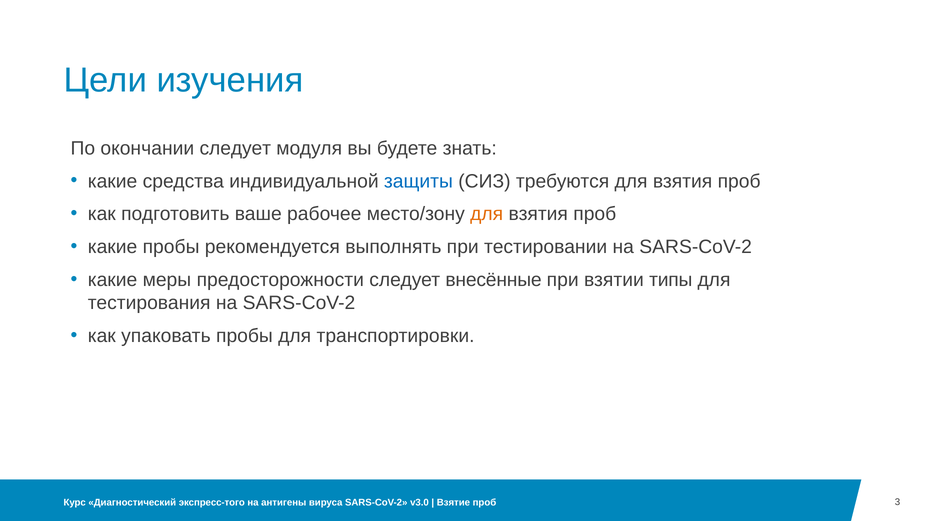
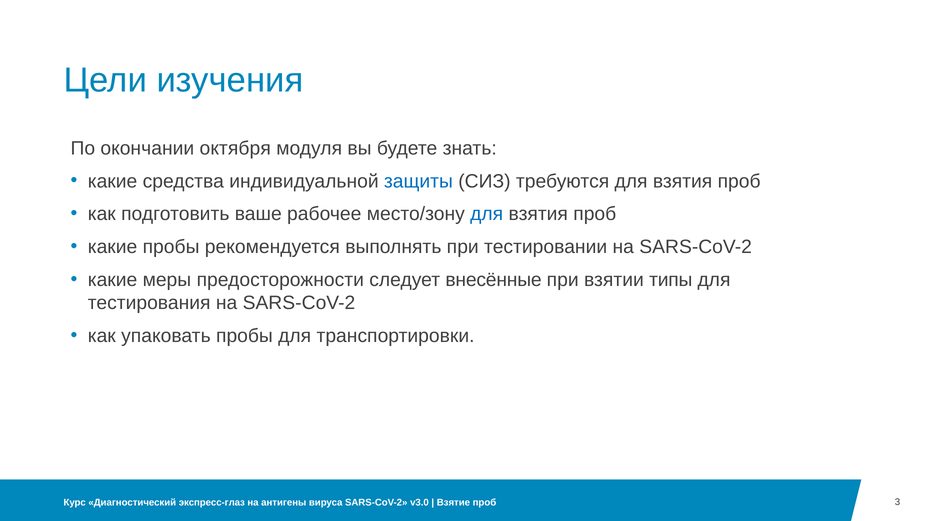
окончании следует: следует -> октября
для at (487, 214) colour: orange -> blue
экспресс-того: экспресс-того -> экспресс-глаз
